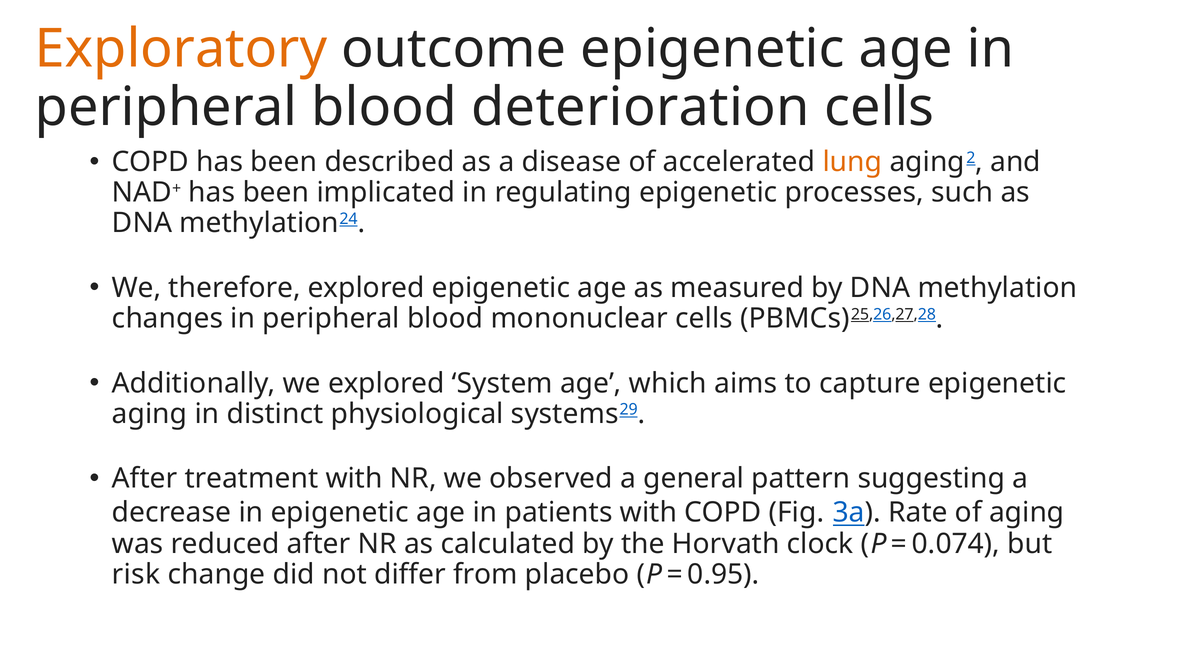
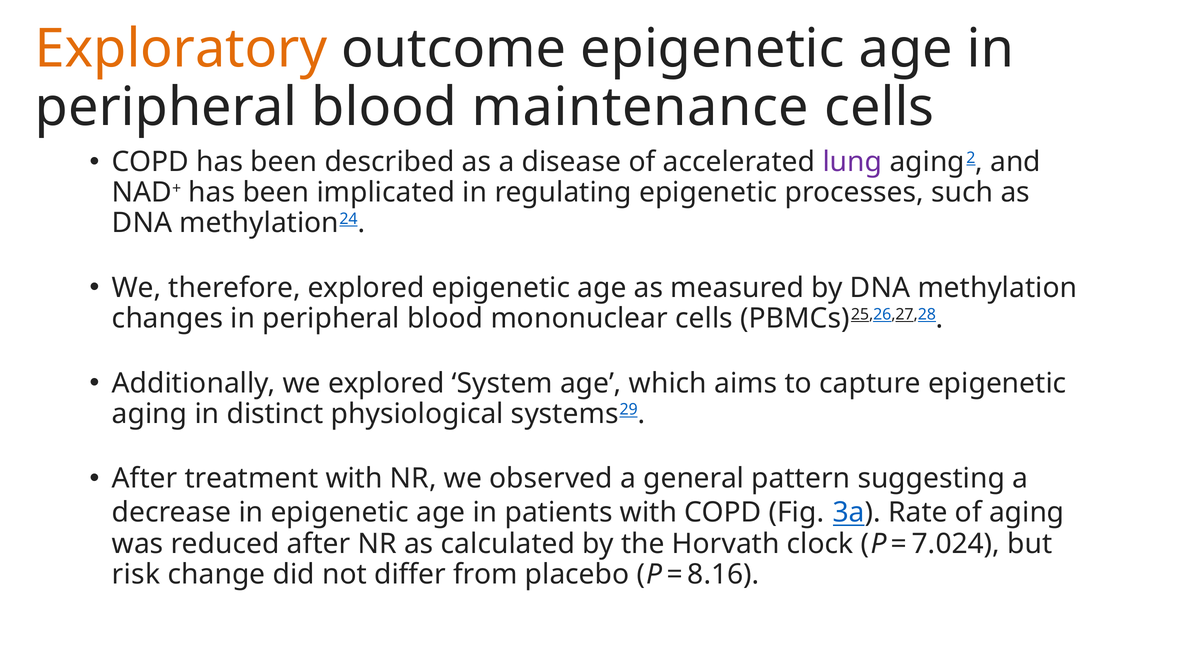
deterioration: deterioration -> maintenance
lung colour: orange -> purple
0.074: 0.074 -> 7.024
0.95: 0.95 -> 8.16
